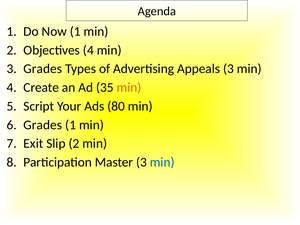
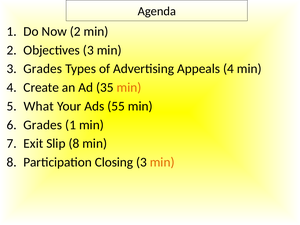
Now 1: 1 -> 2
Objectives 4: 4 -> 3
Appeals 3: 3 -> 4
Script: Script -> What
80: 80 -> 55
Slip 2: 2 -> 8
Master: Master -> Closing
min at (162, 162) colour: blue -> orange
